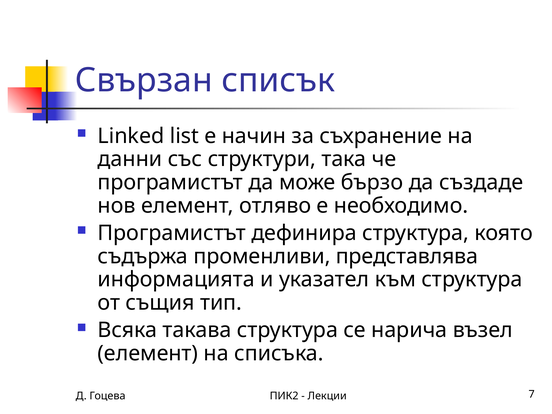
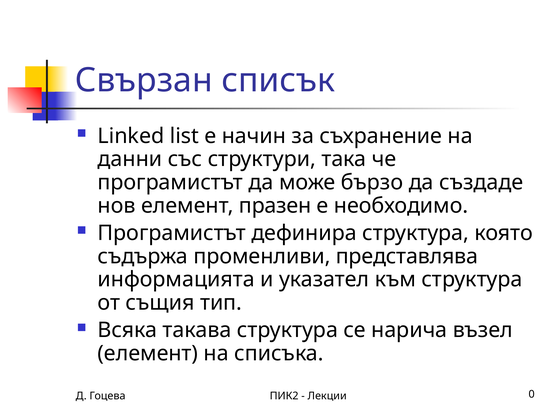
отляво: отляво -> празен
7: 7 -> 0
